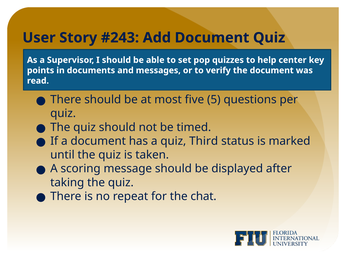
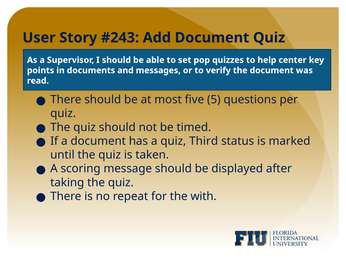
chat: chat -> with
